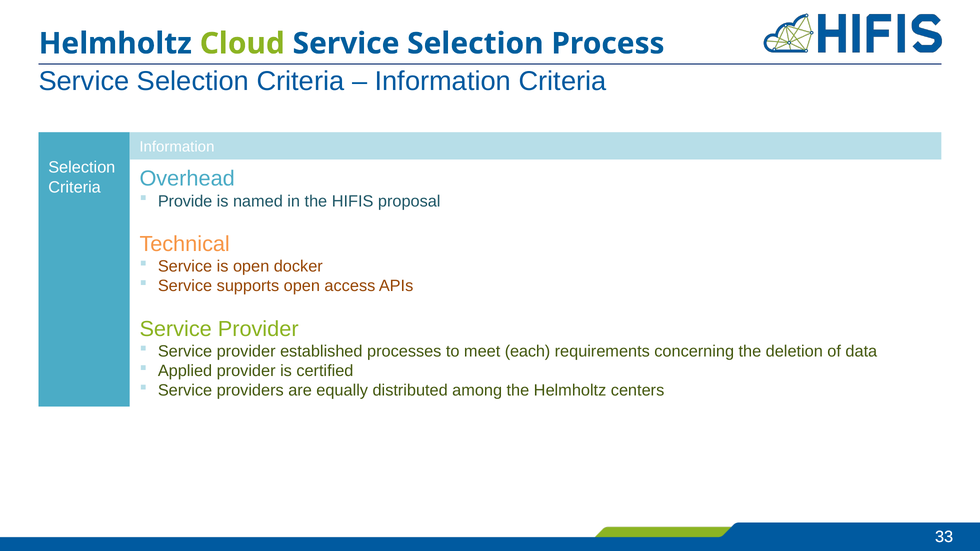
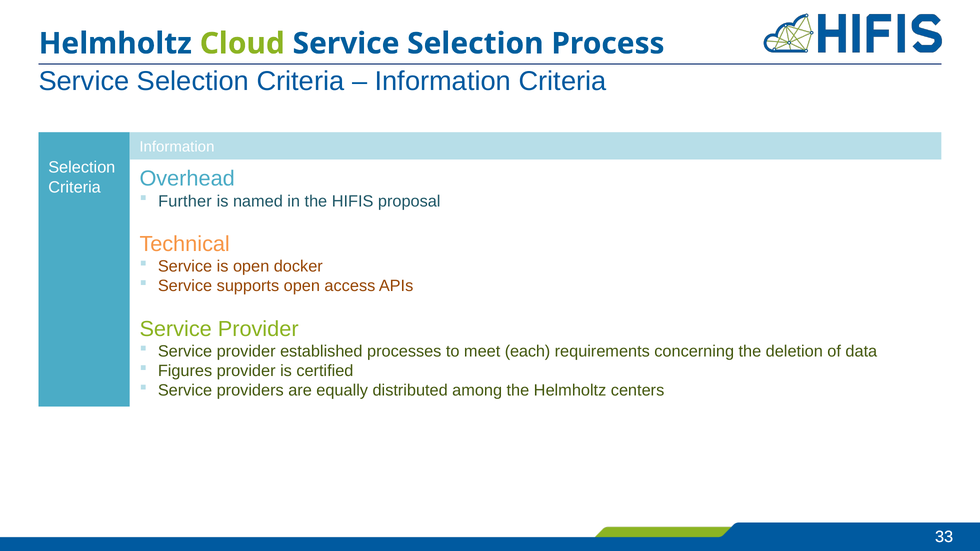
Provide: Provide -> Further
Applied: Applied -> Figures
